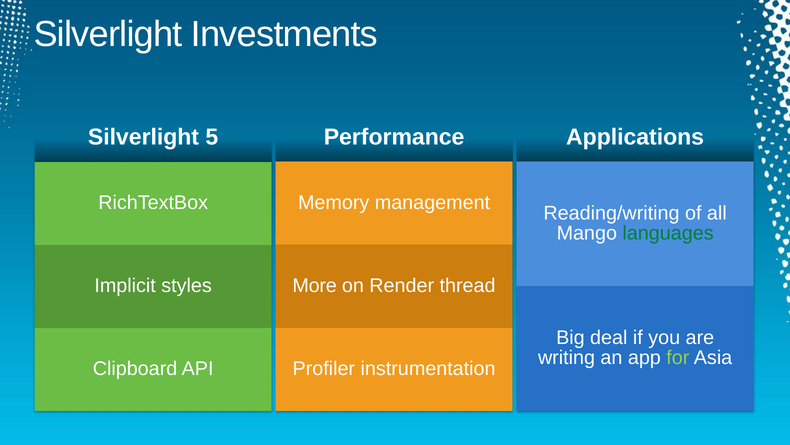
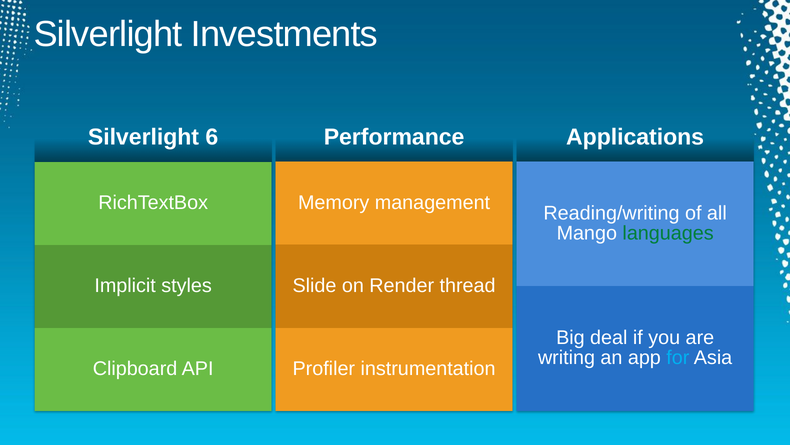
5: 5 -> 6
More: More -> Slide
for colour: light green -> light blue
